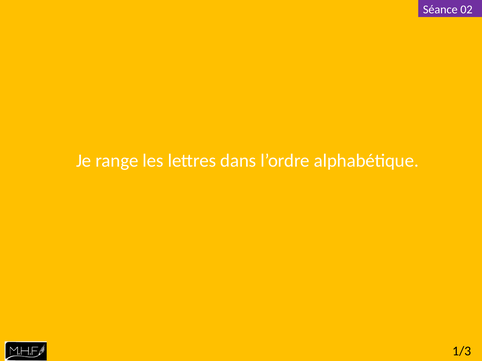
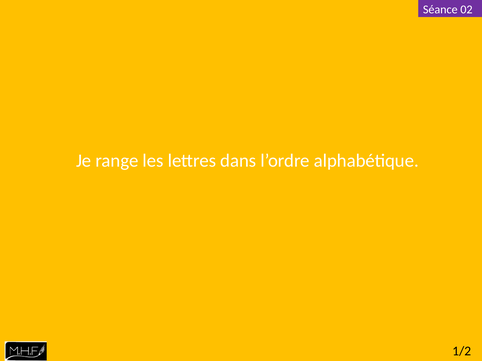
1/3: 1/3 -> 1/2
